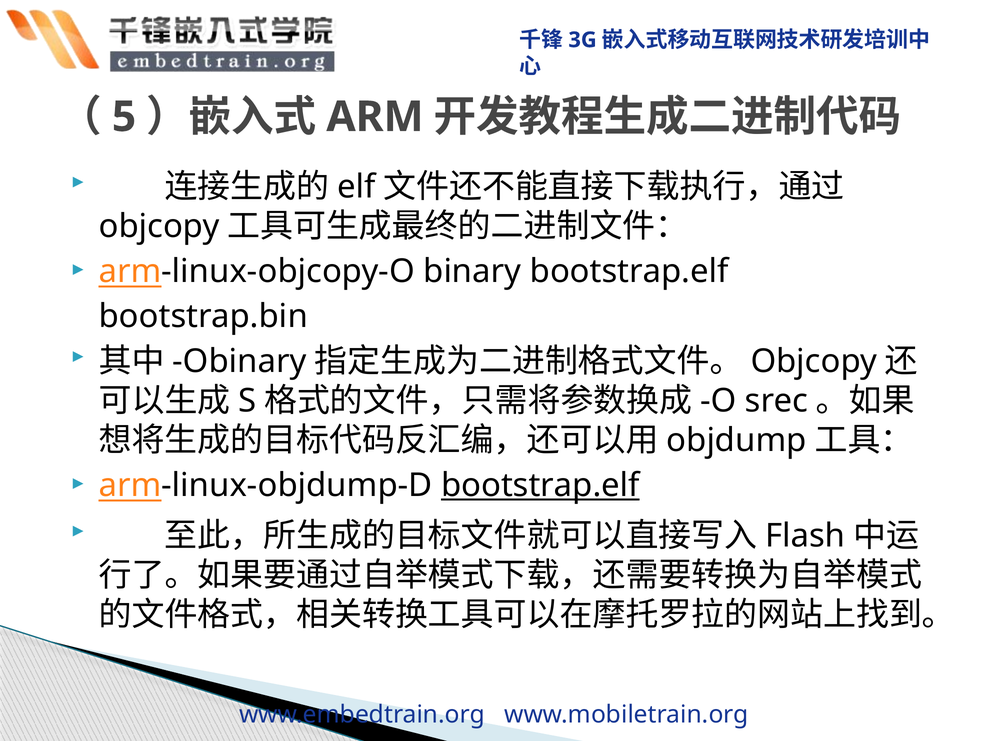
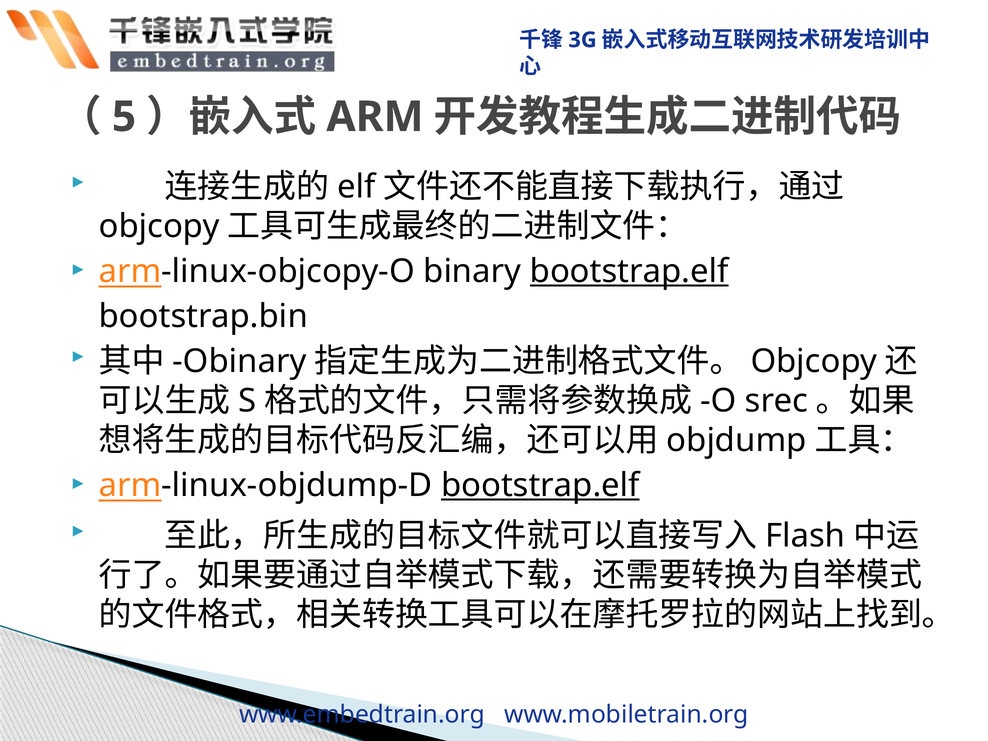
bootstrap.elf at (629, 272) underline: none -> present
